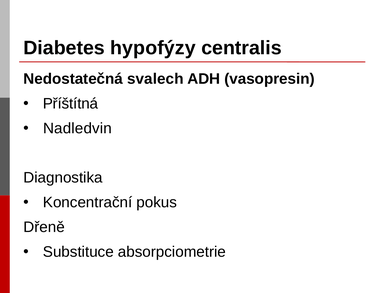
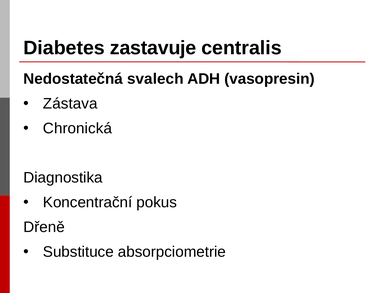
hypofýzy: hypofýzy -> zastavuje
Příštítná: Příštítná -> Zástava
Nadledvin: Nadledvin -> Chronická
